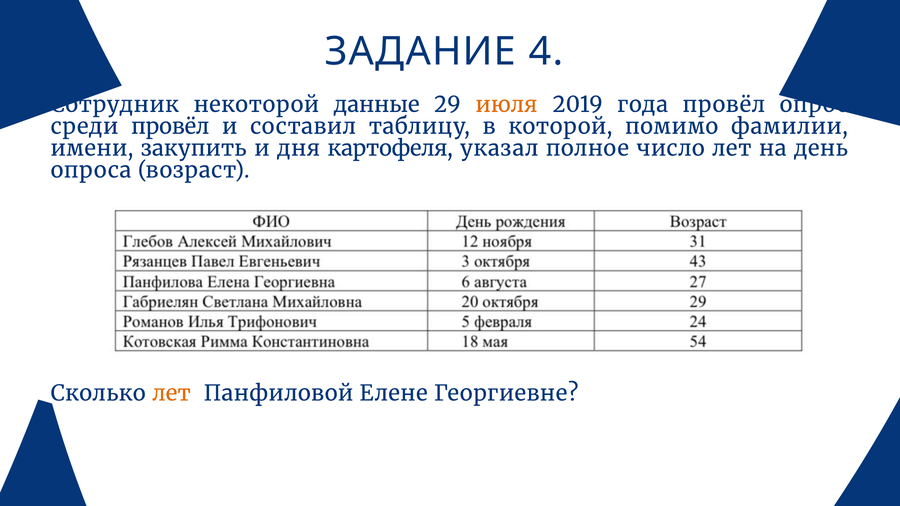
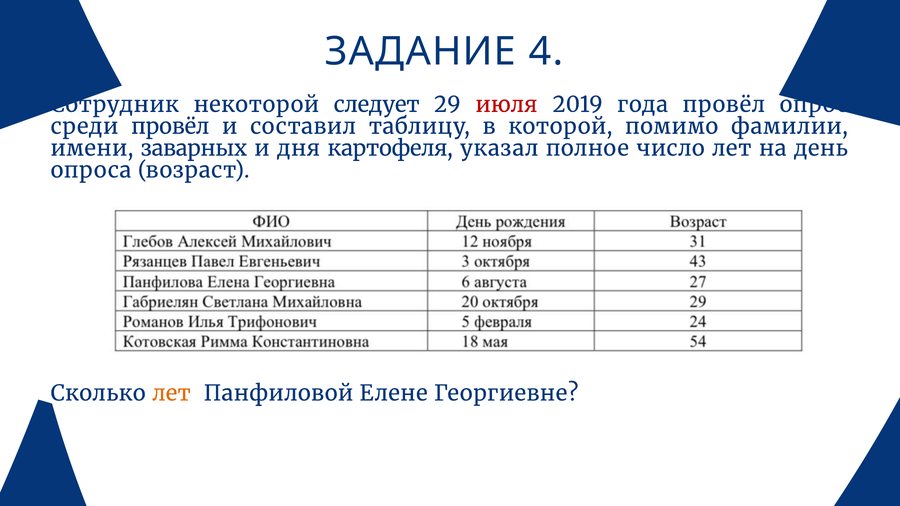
данные: данные -> следует
июля colour: orange -> red
закупить: закупить -> заварных
